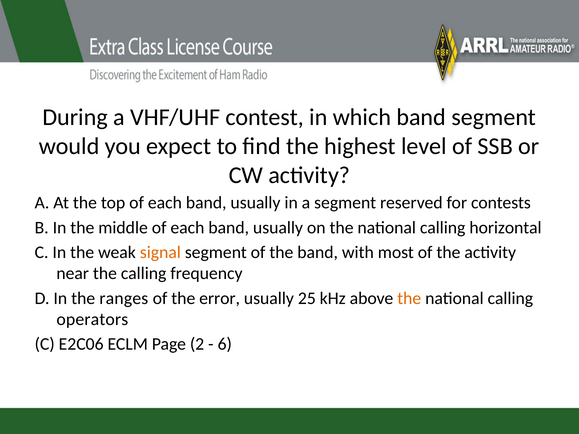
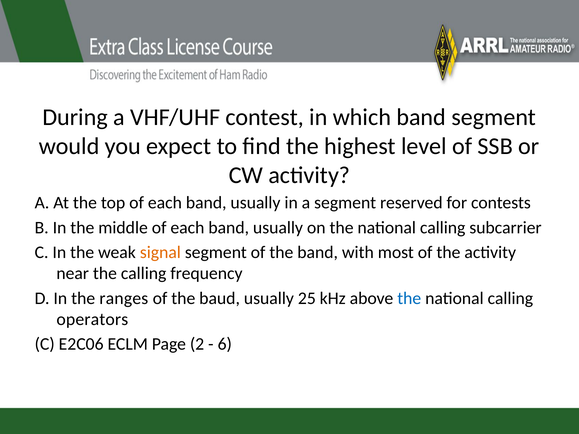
horizontal: horizontal -> subcarrier
error: error -> baud
the at (409, 298) colour: orange -> blue
